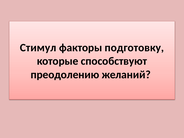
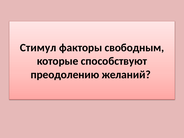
подготовку: подготовку -> свободным
